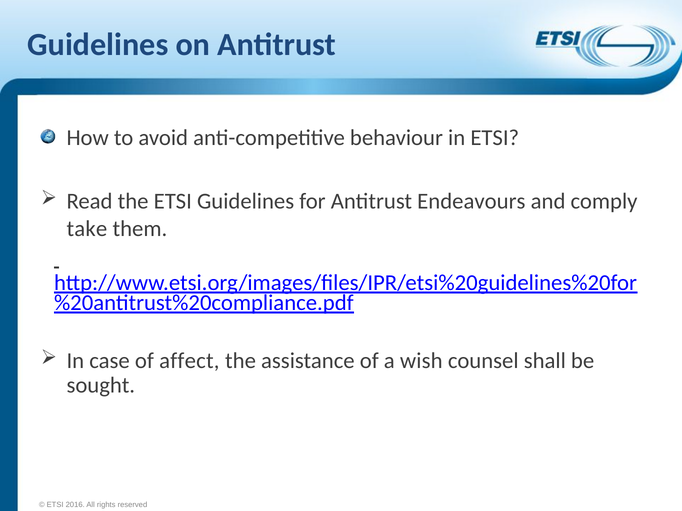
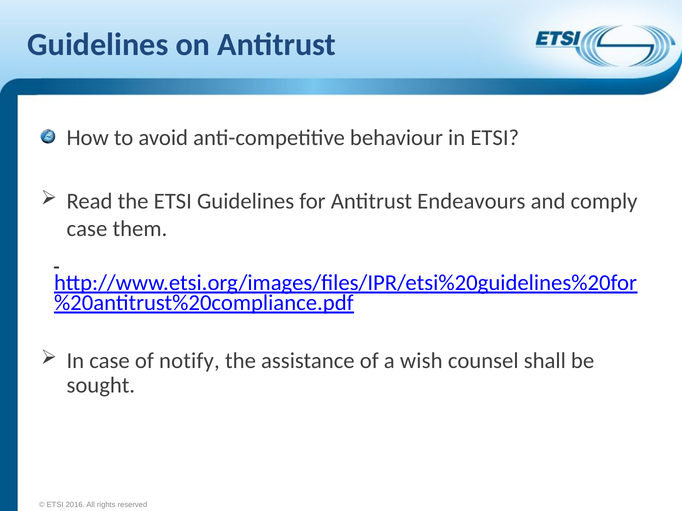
take at (87, 229): take -> case
affect: affect -> notify
